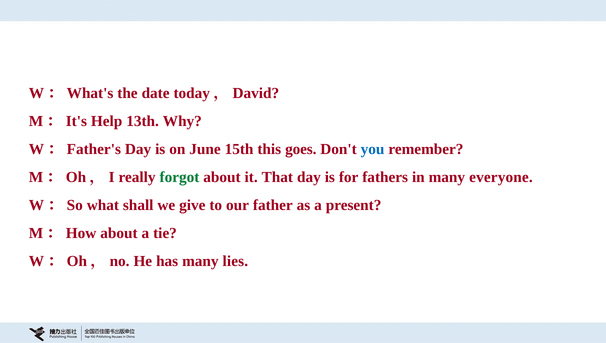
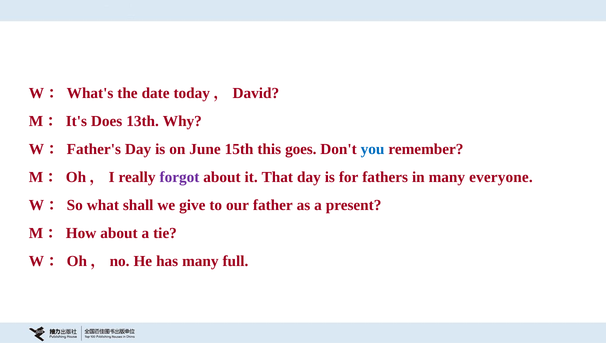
Help: Help -> Does
forgot colour: green -> purple
lies: lies -> full
